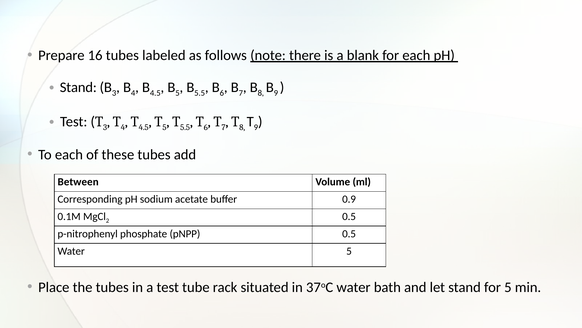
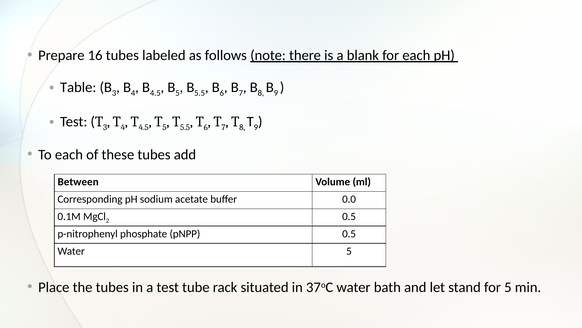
Stand at (78, 87): Stand -> Table
0.9: 0.9 -> 0.0
